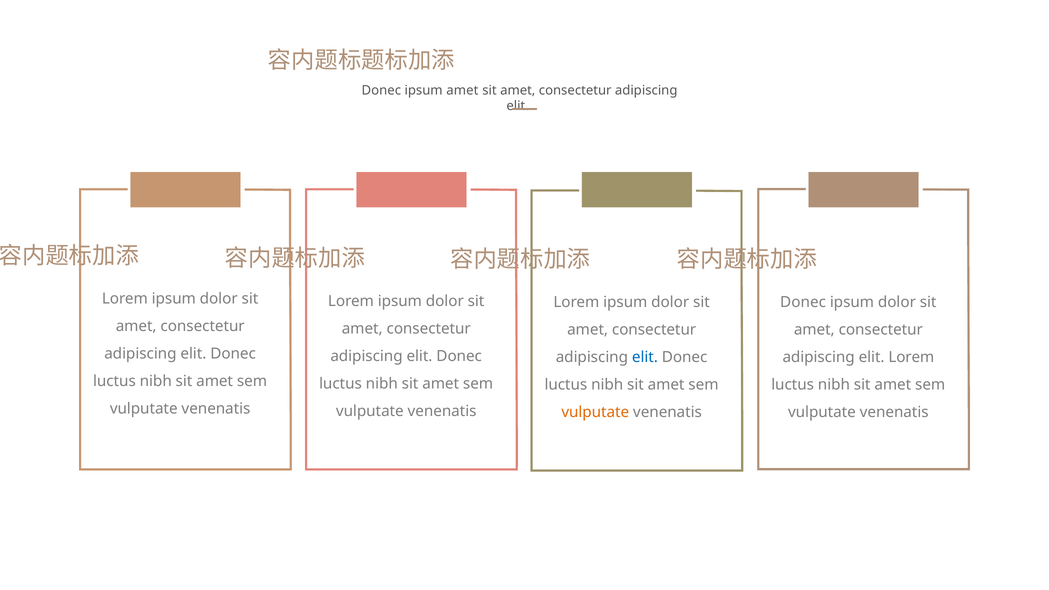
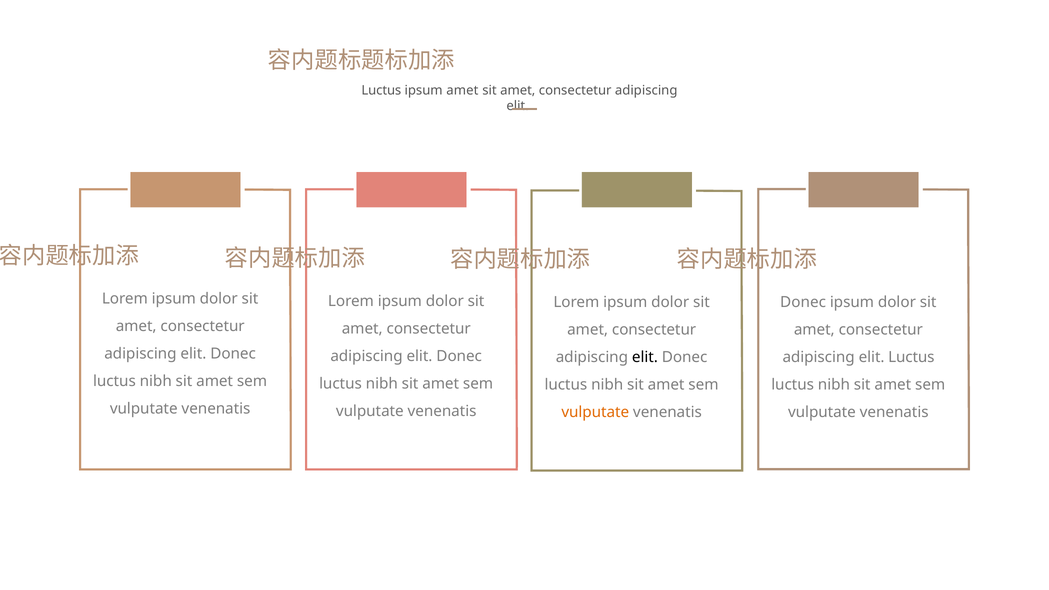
Donec at (381, 90): Donec -> Luctus
elit at (645, 357) colour: blue -> black
elit Lorem: Lorem -> Luctus
